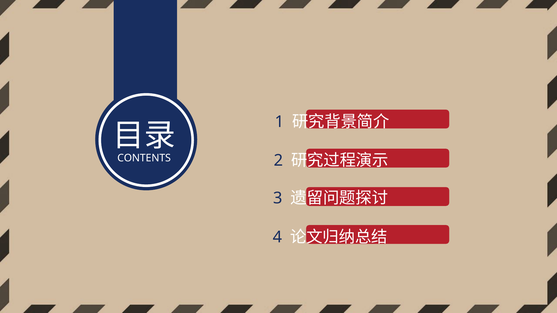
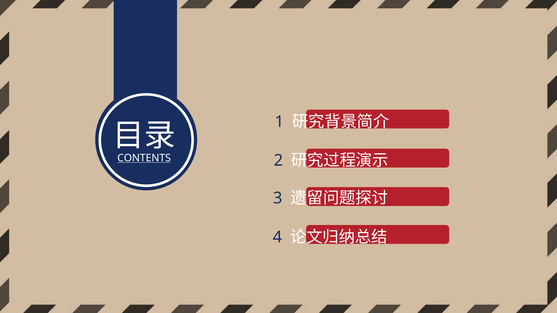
CONTENTS underline: none -> present
